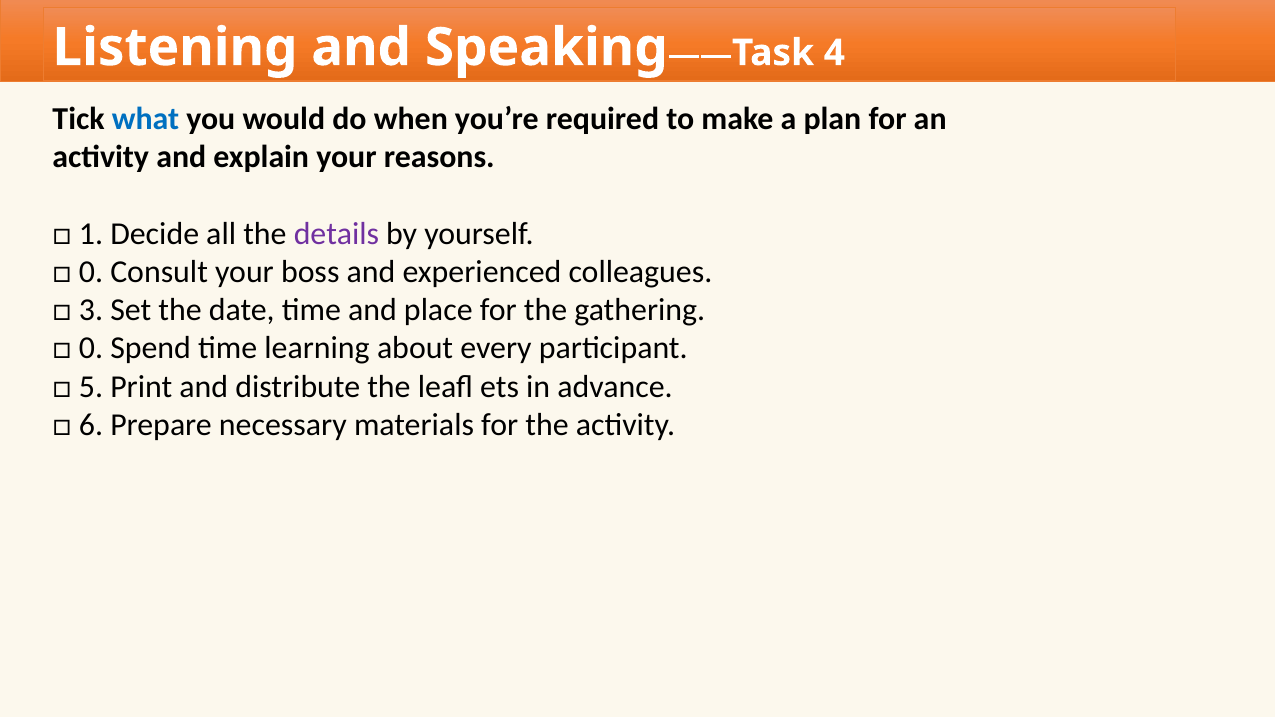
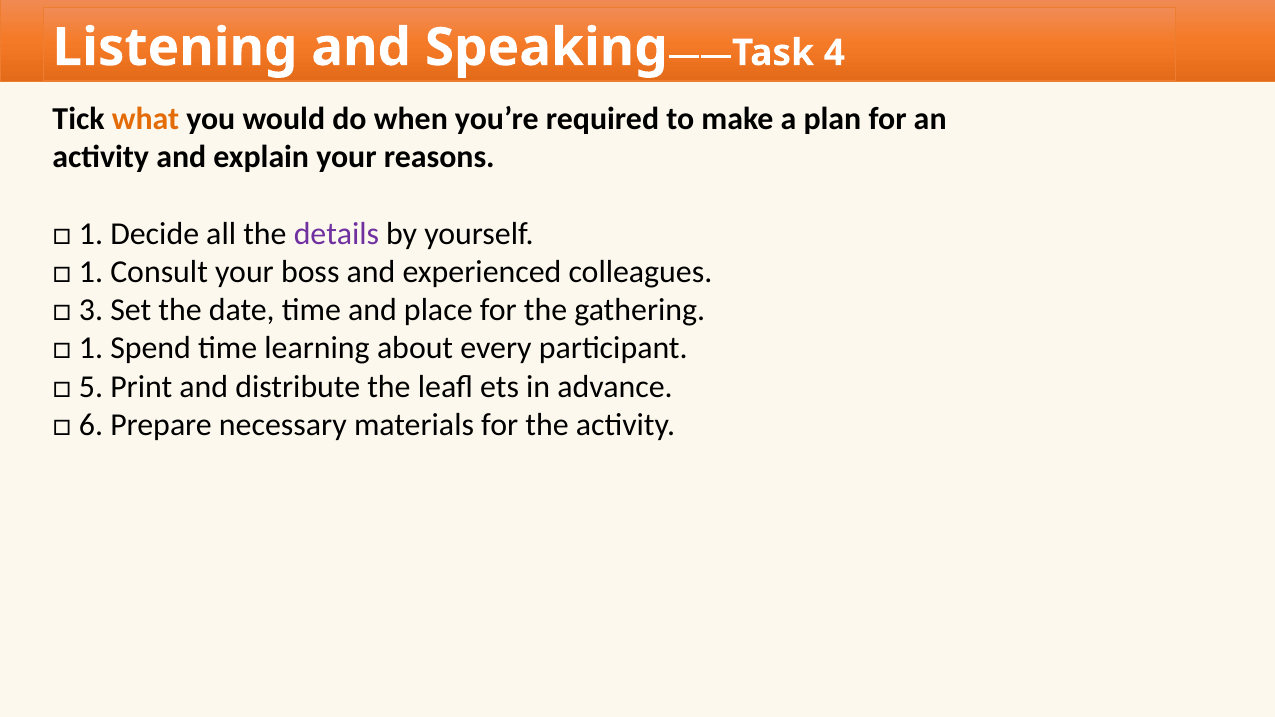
what colour: blue -> orange
0 at (91, 272): 0 -> 1
0 at (91, 348): 0 -> 1
